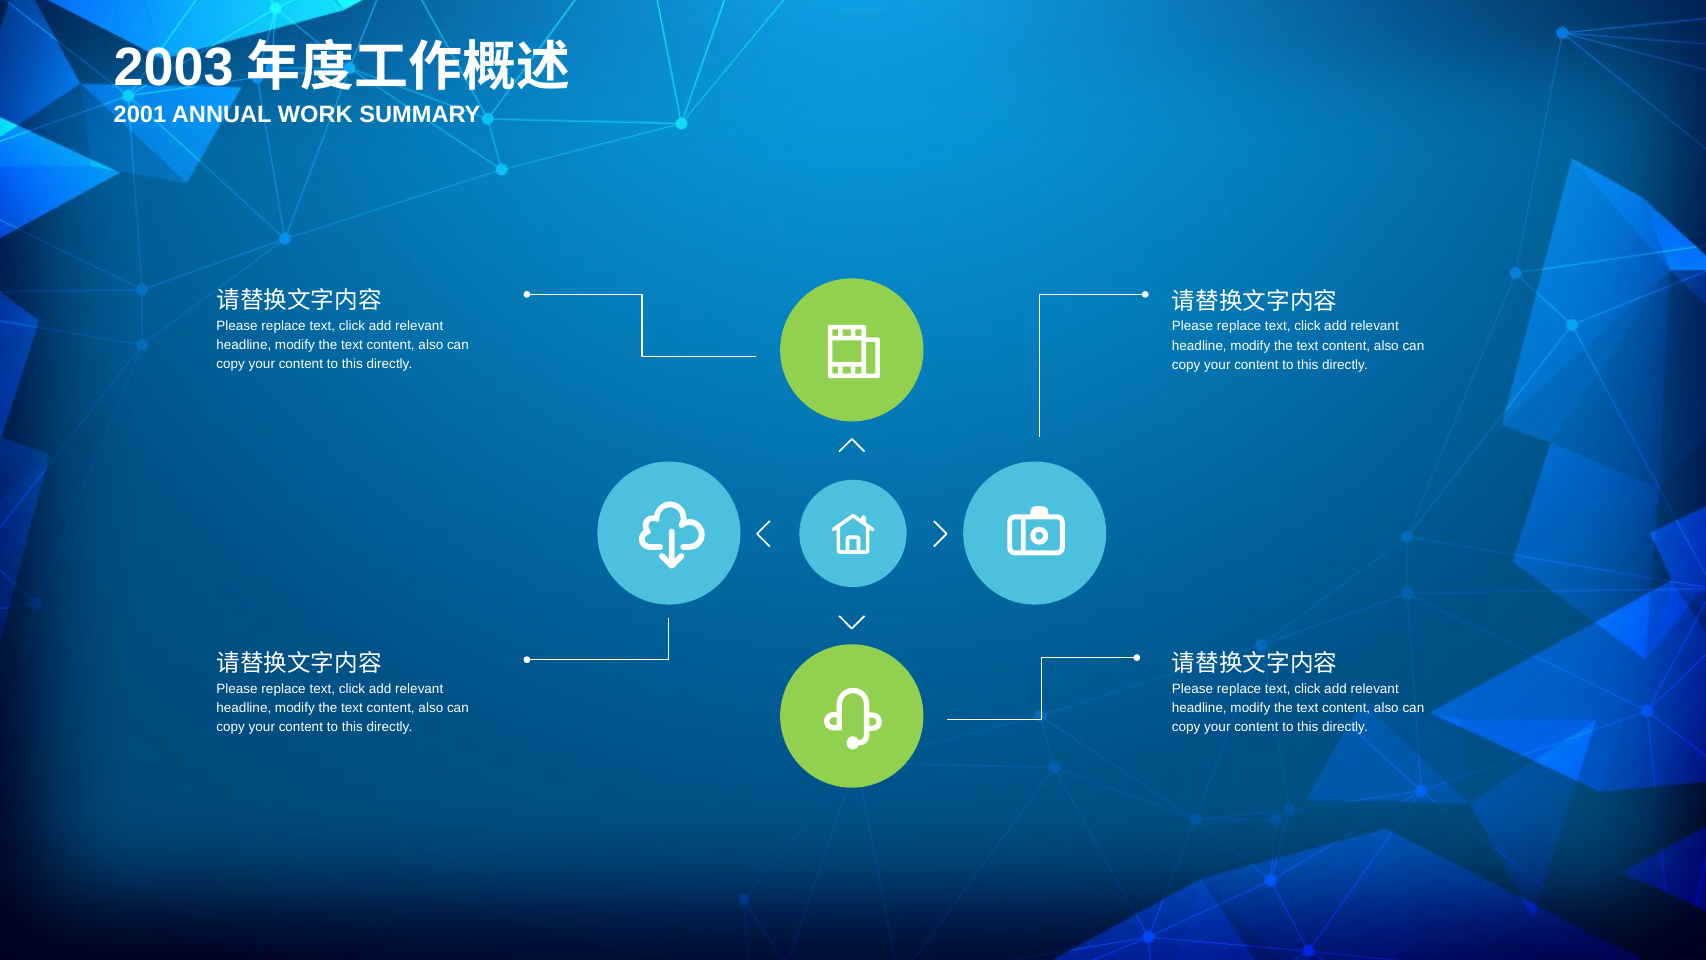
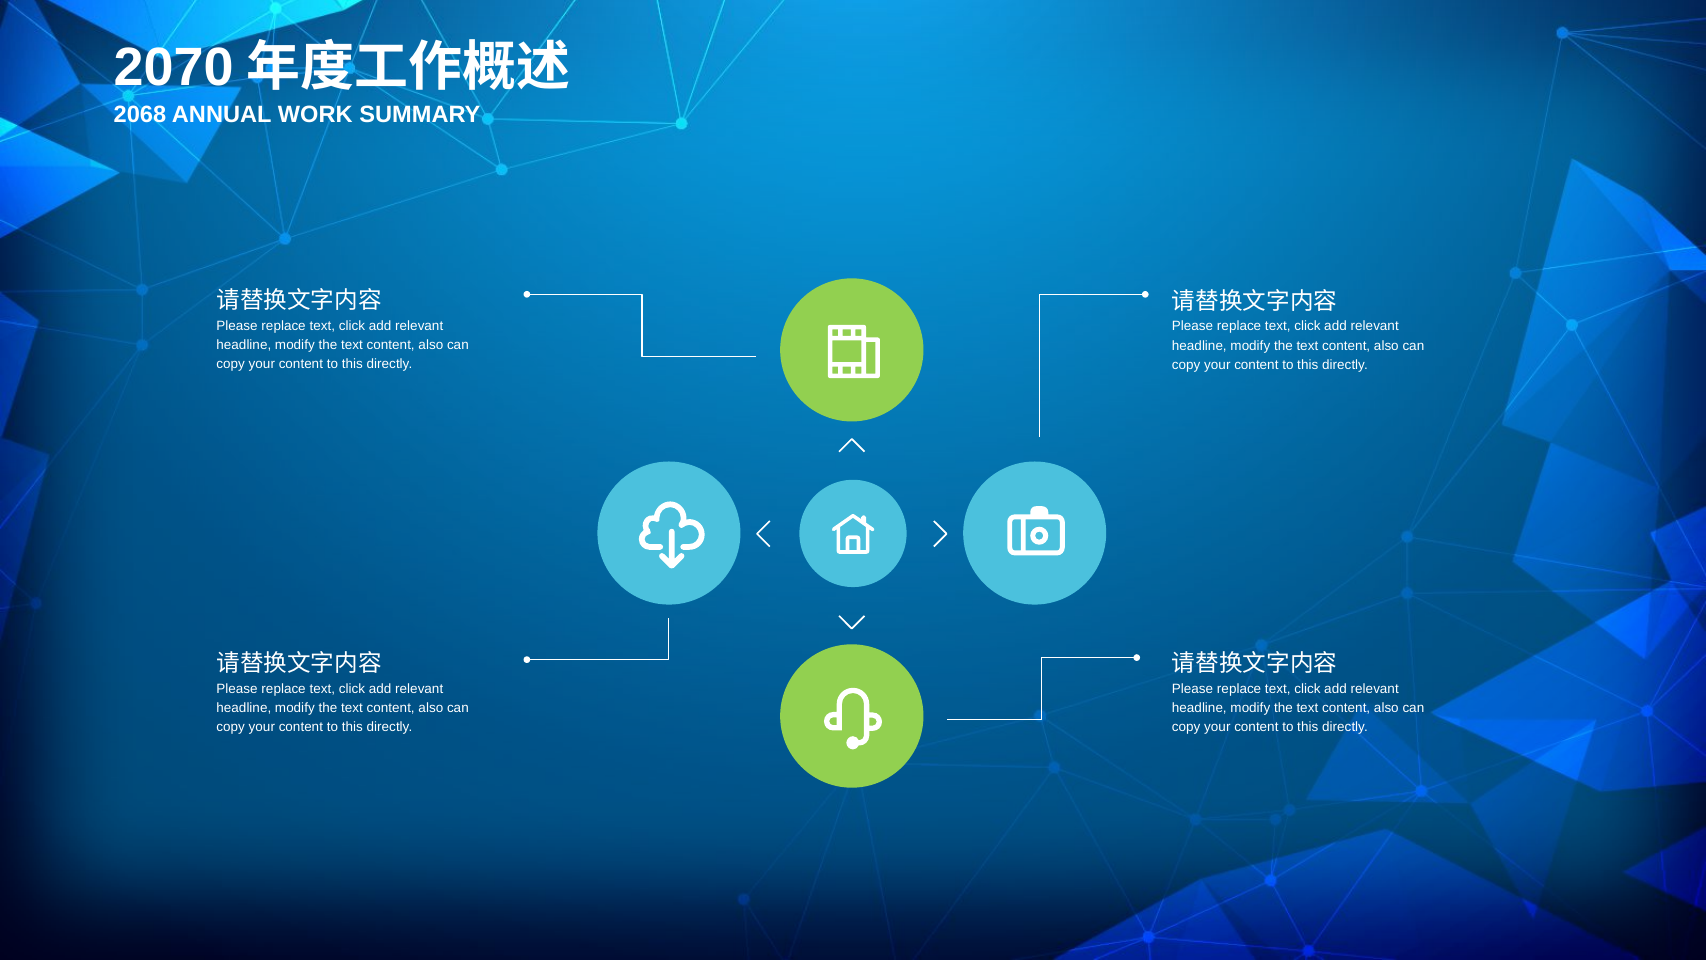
2003: 2003 -> 2070
2001: 2001 -> 2068
